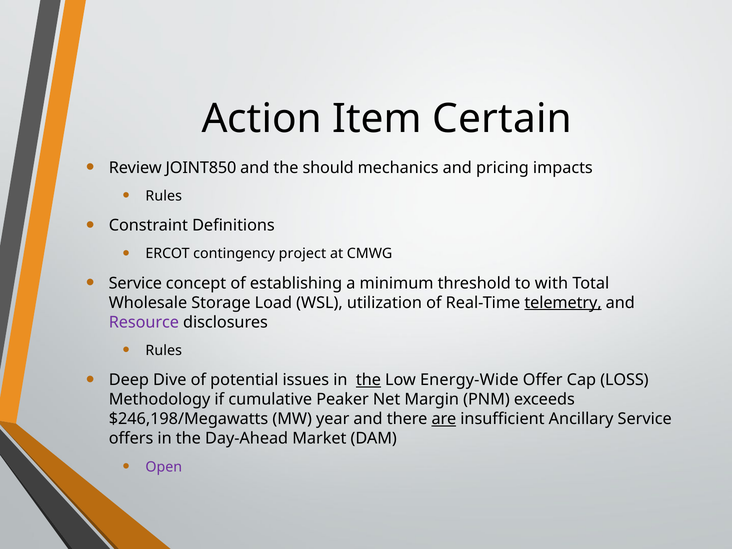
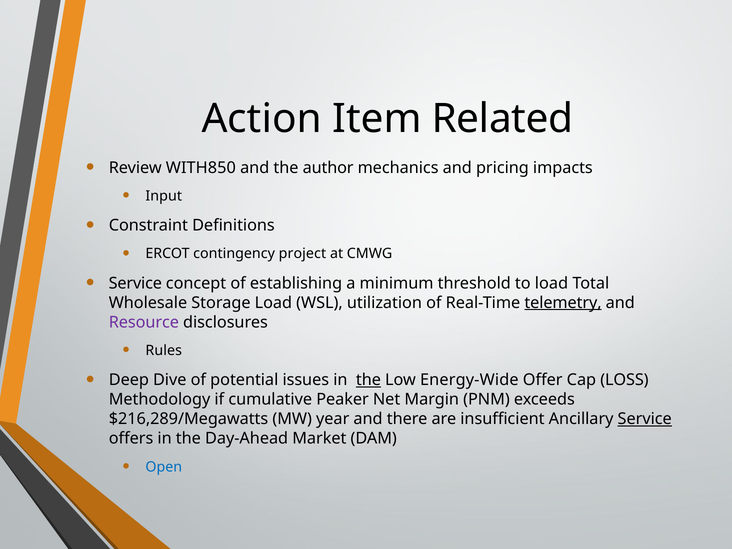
Certain: Certain -> Related
JOINT850: JOINT850 -> WITH850
should: should -> author
Rules at (164, 196): Rules -> Input
to with: with -> load
$246,198/Megawatts: $246,198/Megawatts -> $216,289/Megawatts
are underline: present -> none
Service at (645, 419) underline: none -> present
Open colour: purple -> blue
